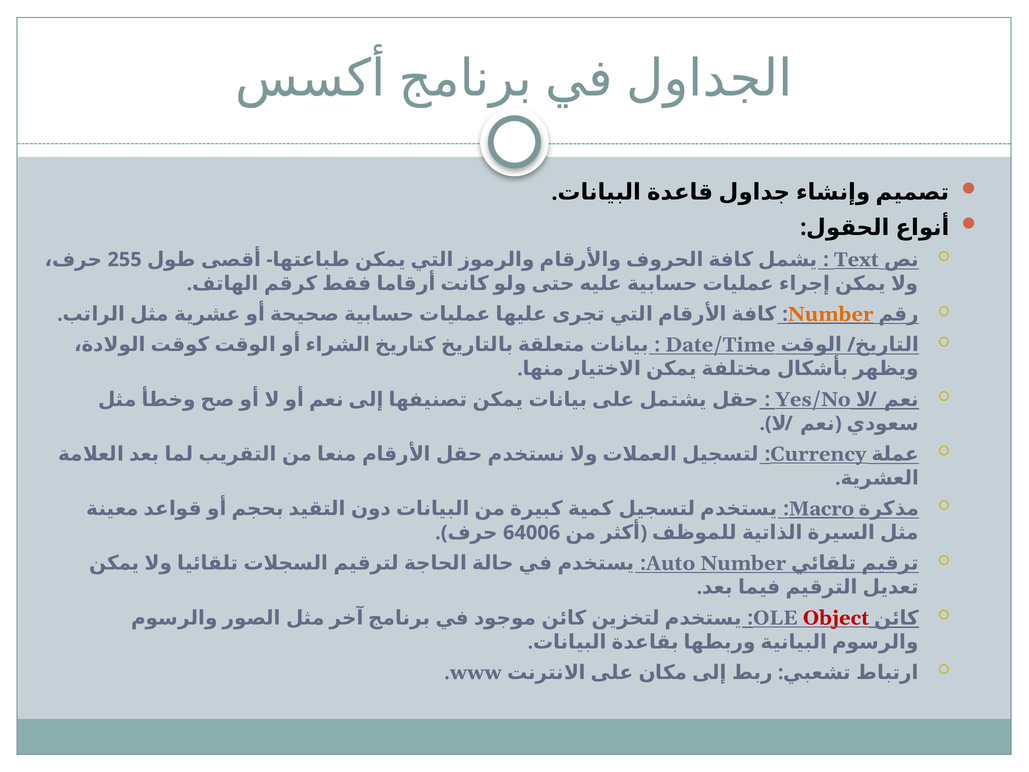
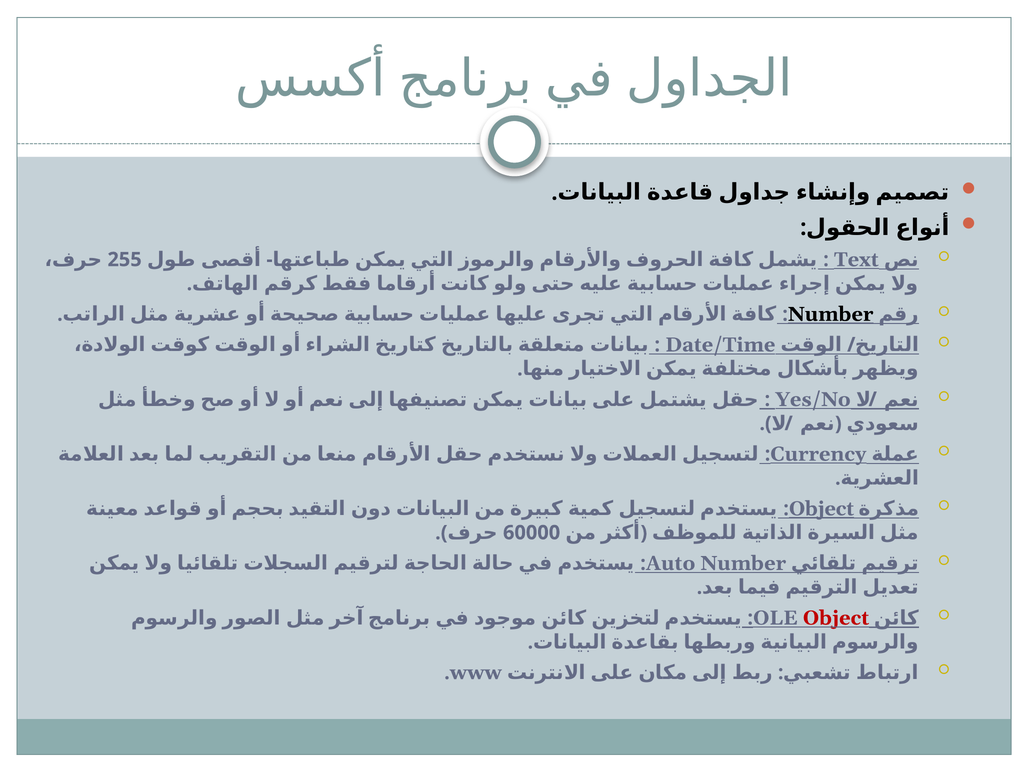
Number at (831, 314) colour: orange -> black
Macro at (821, 509): Macro -> Object
64006: 64006 -> 60000
